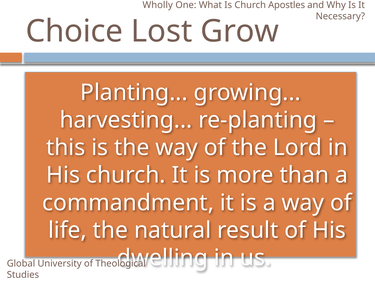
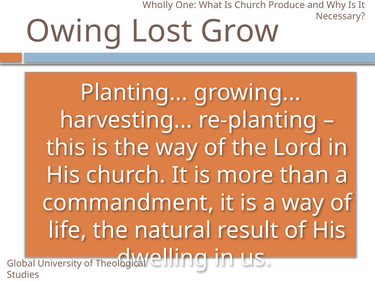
Apostles: Apostles -> Produce
Choice: Choice -> Owing
